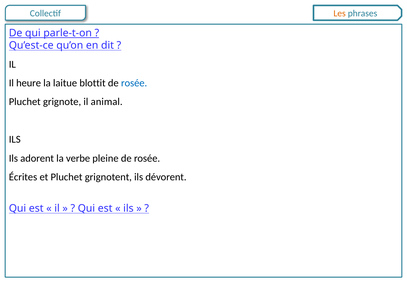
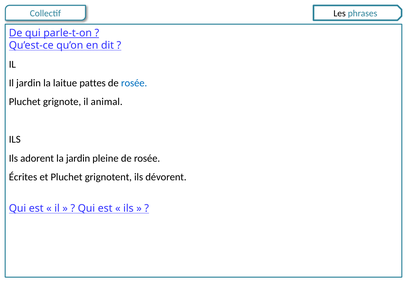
Les colour: orange -> black
Il heure: heure -> jardin
blottit: blottit -> pattes
la verbe: verbe -> jardin
